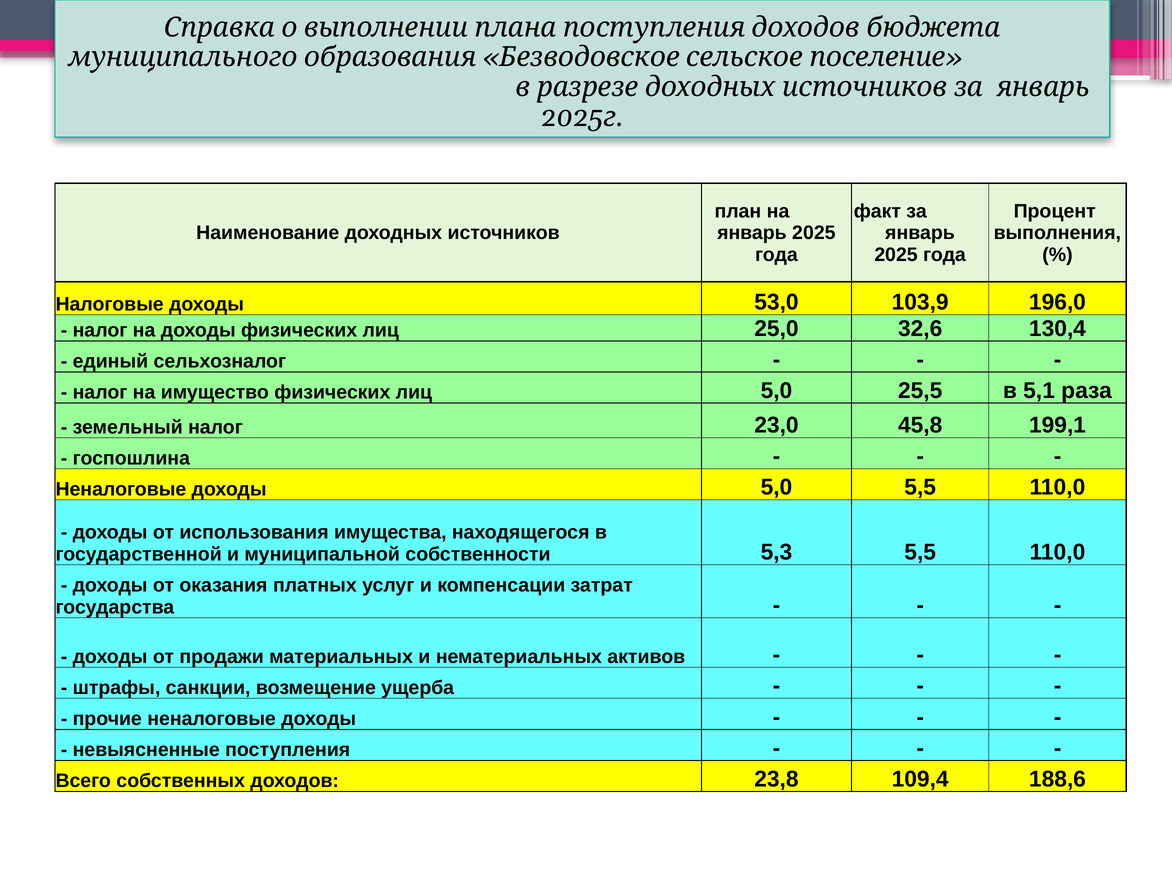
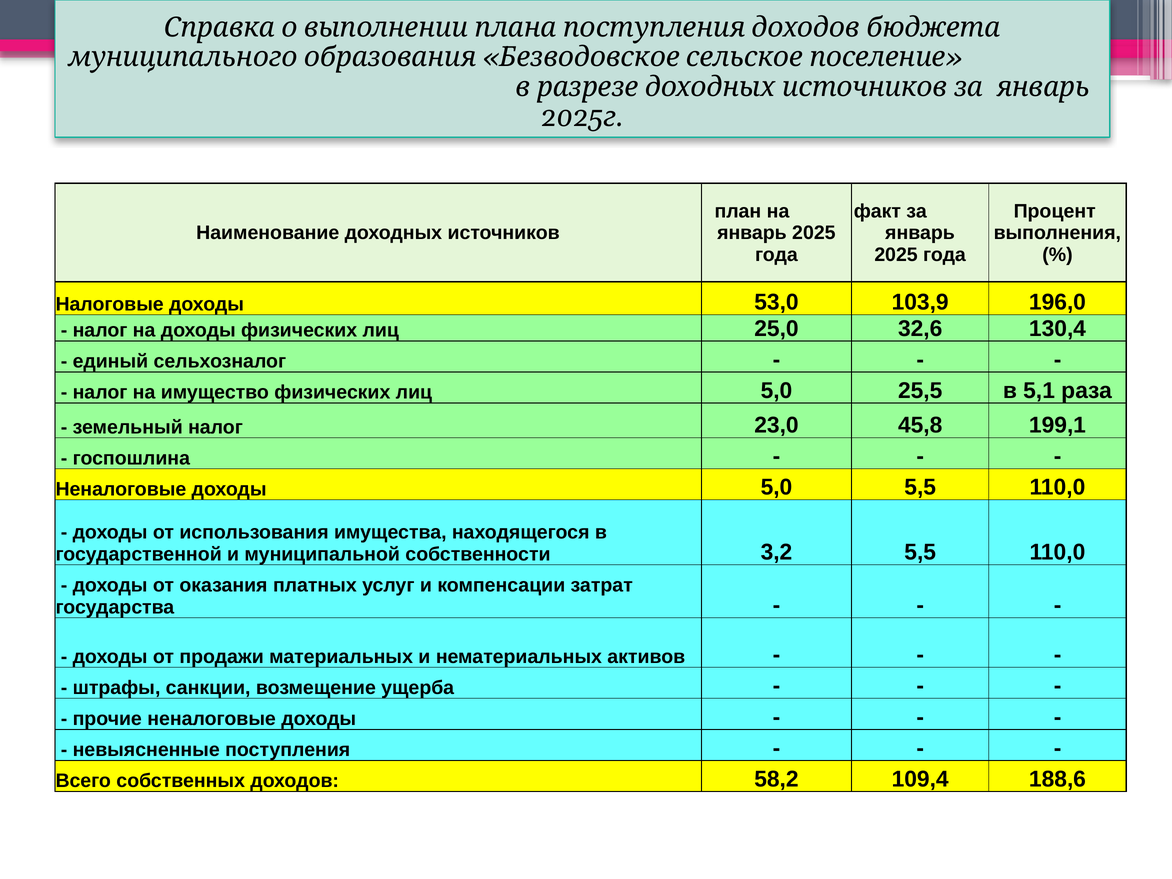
5,3: 5,3 -> 3,2
23,8: 23,8 -> 58,2
